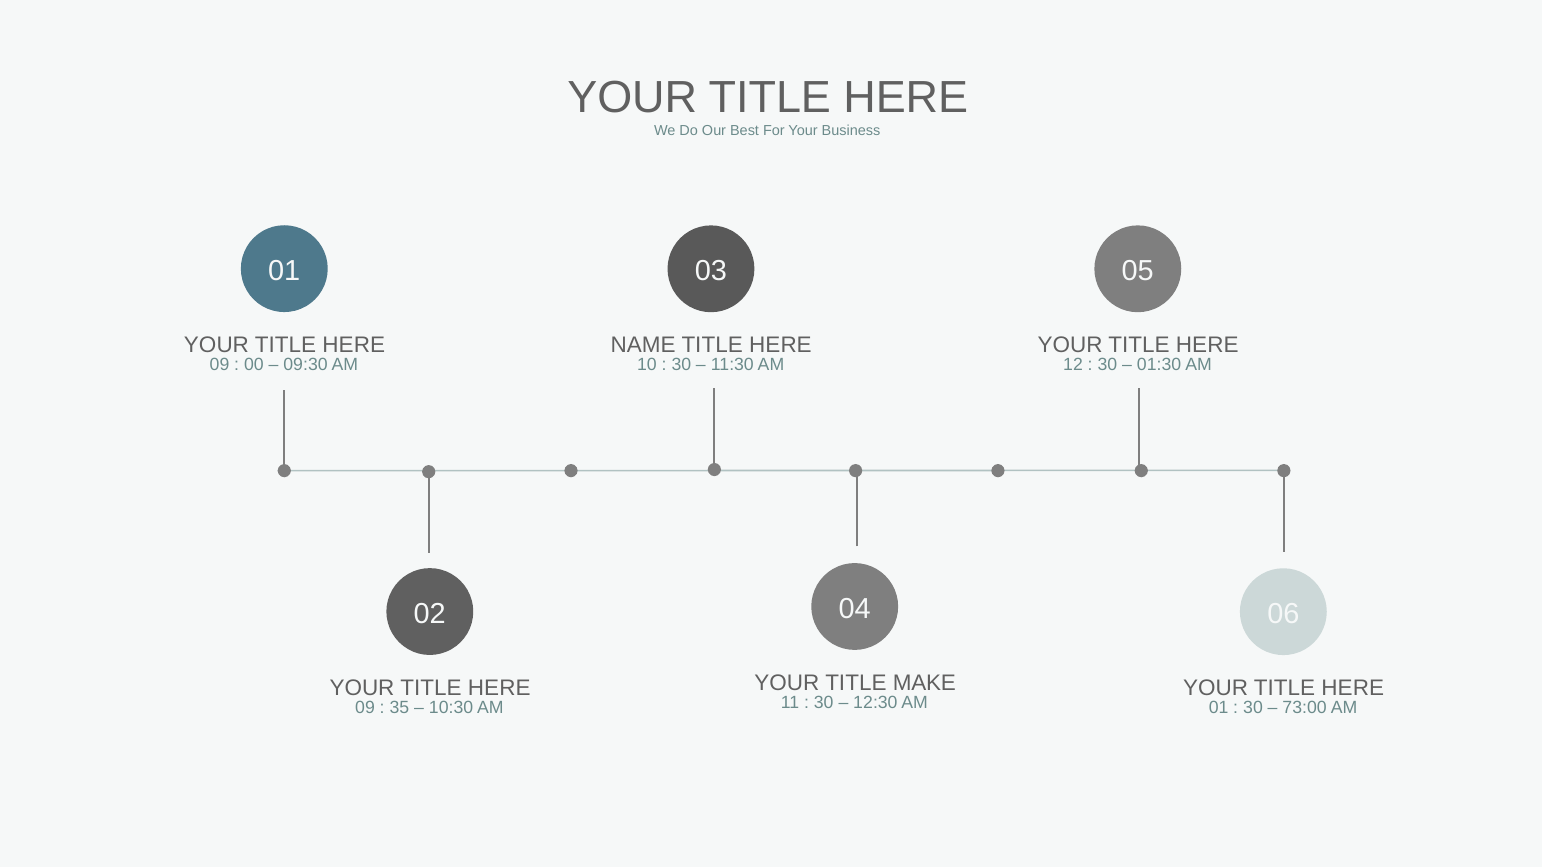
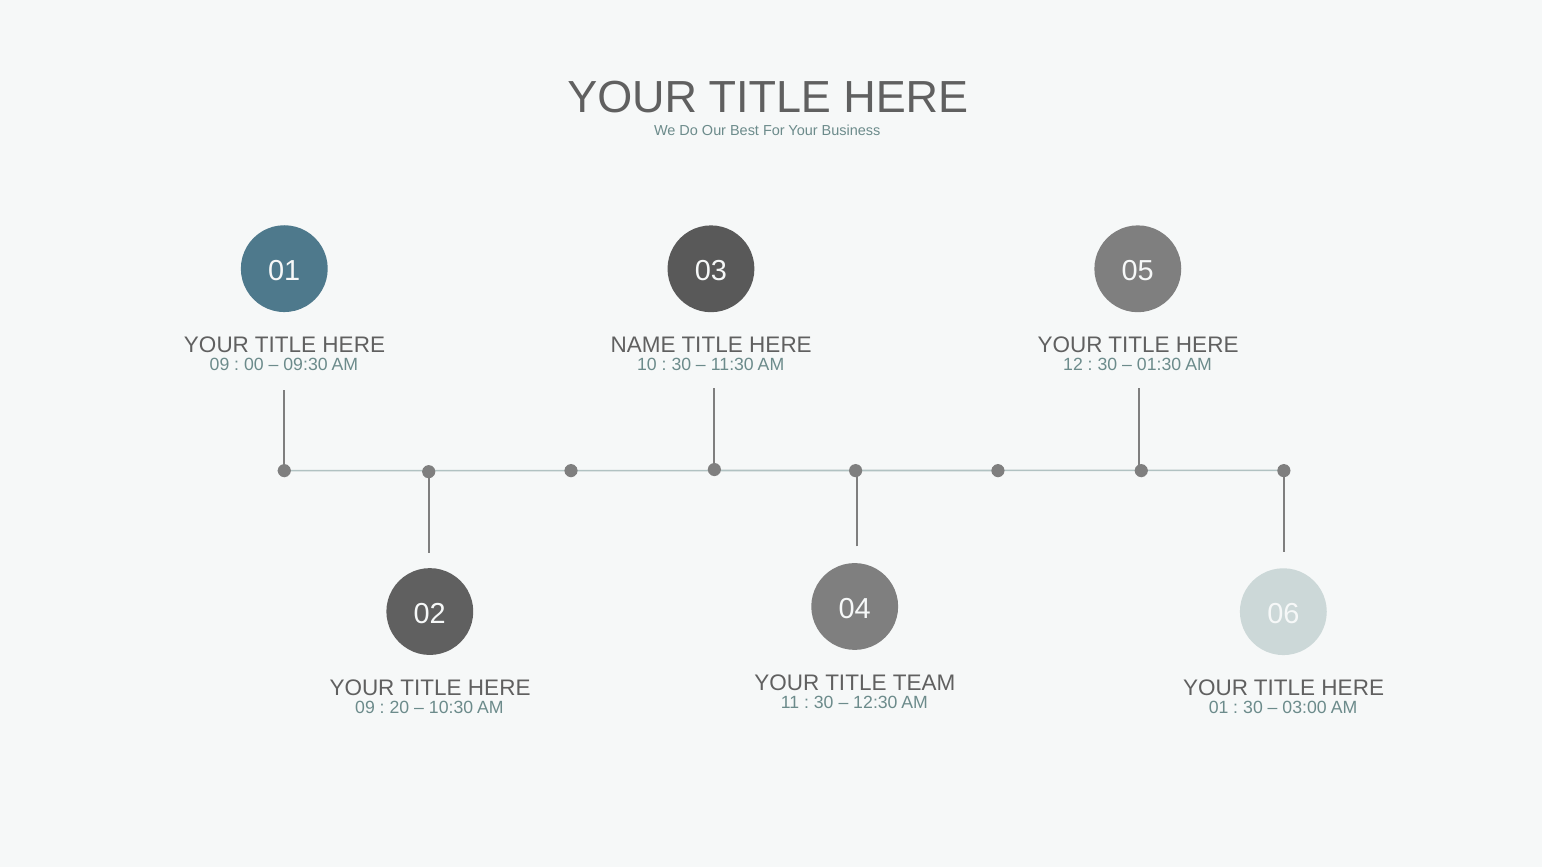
MAKE: MAKE -> TEAM
35: 35 -> 20
73:00: 73:00 -> 03:00
